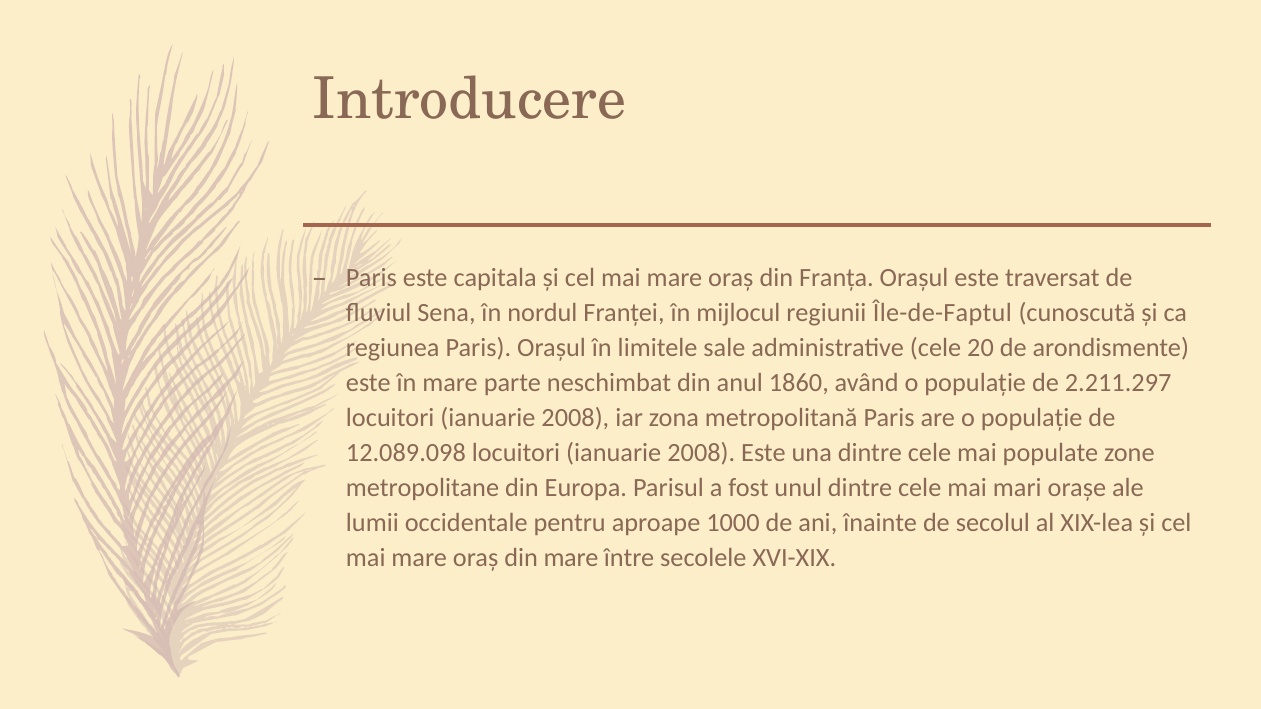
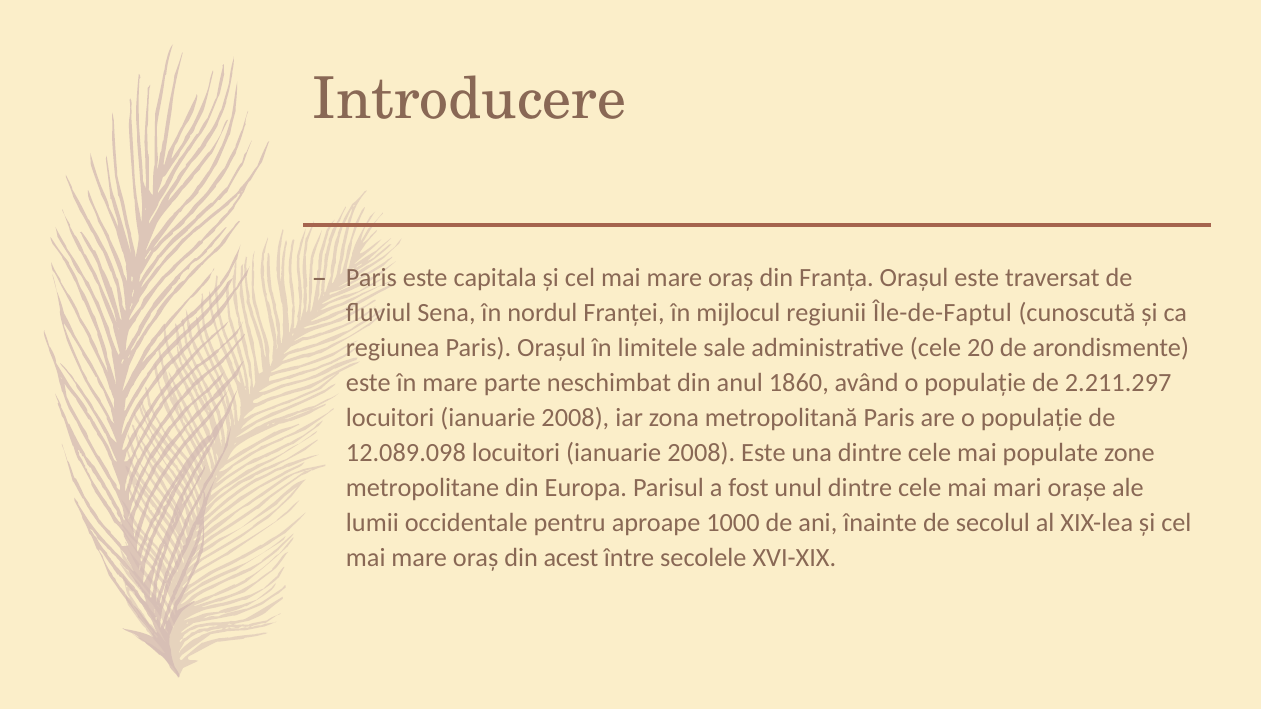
din mare: mare -> acest
